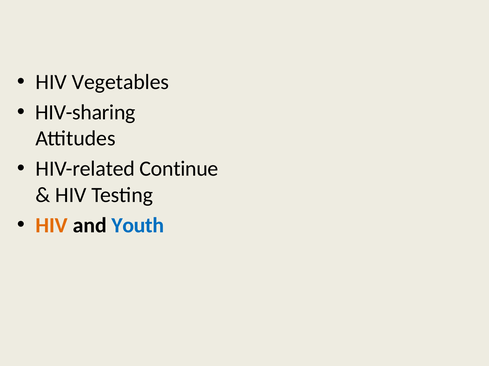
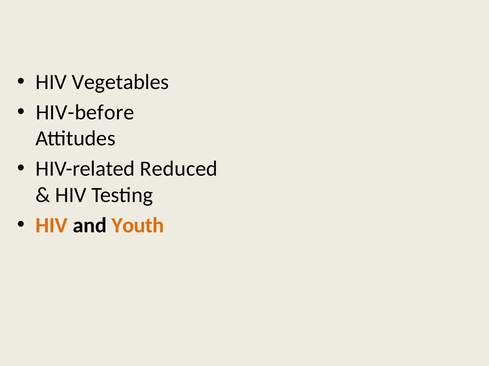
HIV-sharing: HIV-sharing -> HIV-before
Continue: Continue -> Reduced
Youth colour: blue -> orange
